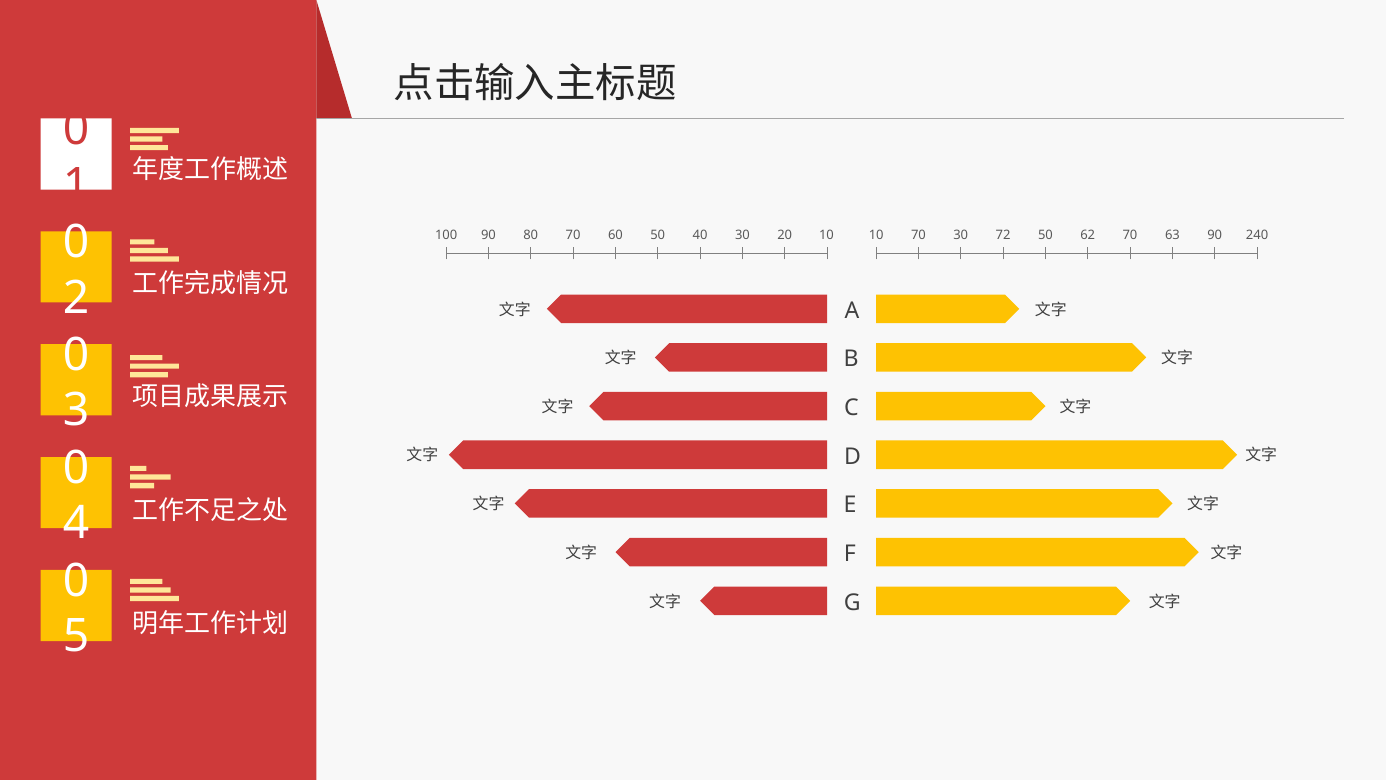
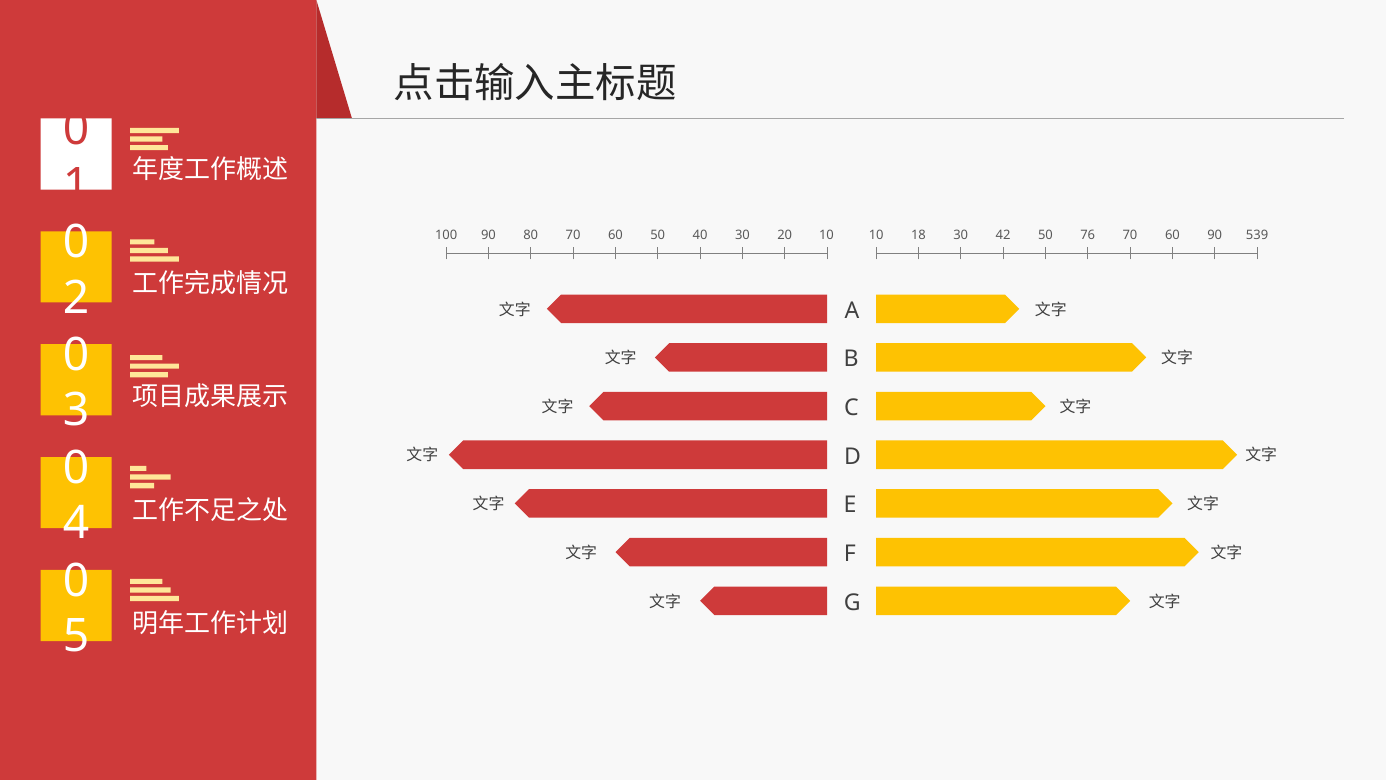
10 70: 70 -> 18
72: 72 -> 42
62: 62 -> 76
70 63: 63 -> 60
240: 240 -> 539
